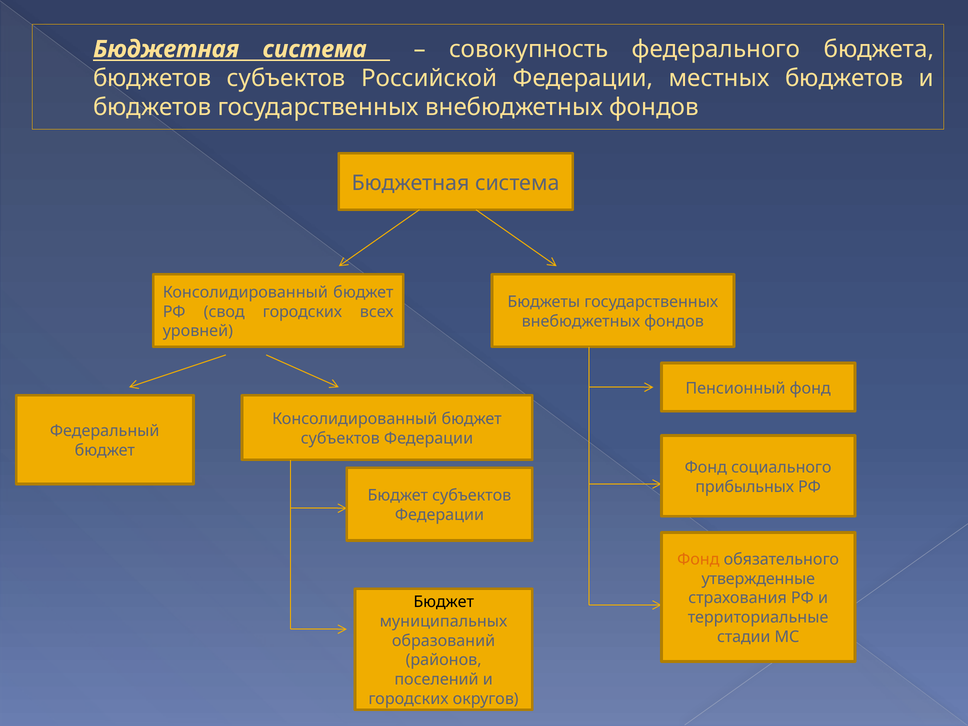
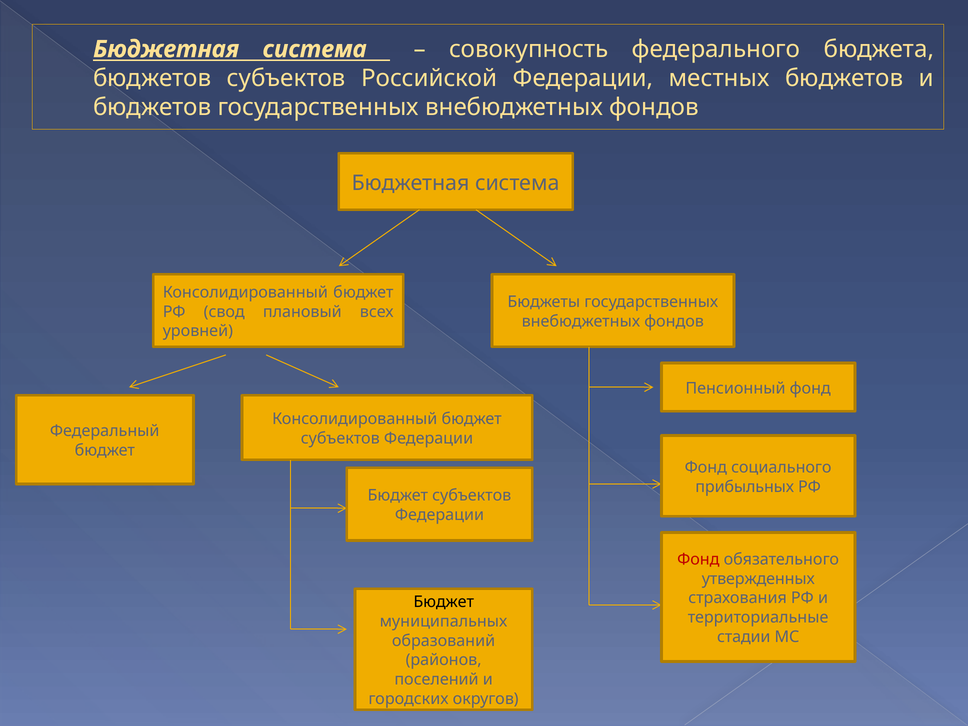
свод городских: городских -> плановый
Фонд at (698, 559) colour: orange -> red
утвержденные: утвержденные -> утвержденных
